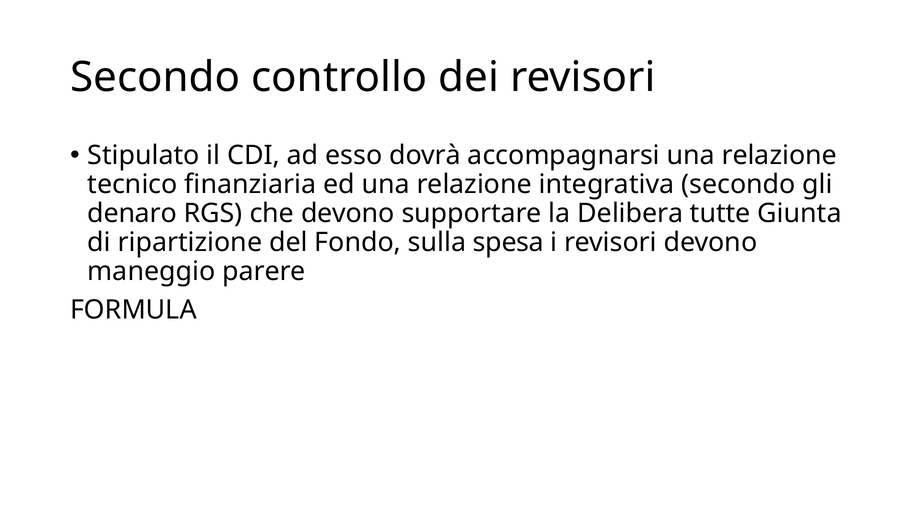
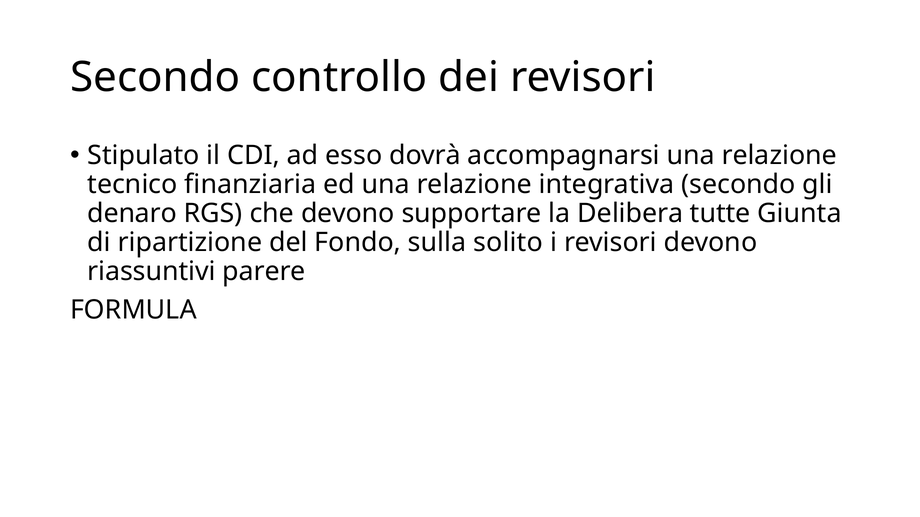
spesa: spesa -> solito
maneggio: maneggio -> riassuntivi
